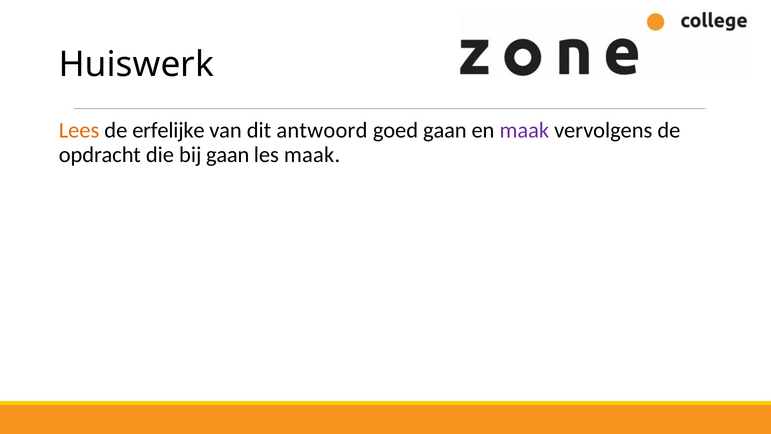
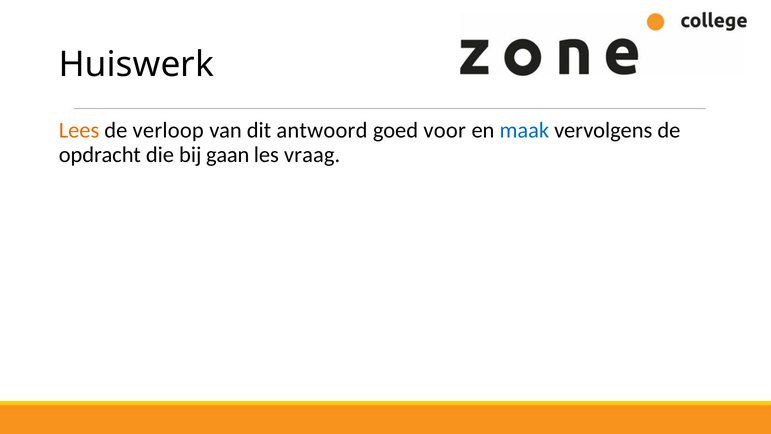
erfelijke: erfelijke -> verloop
goed gaan: gaan -> voor
maak at (524, 130) colour: purple -> blue
les maak: maak -> vraag
